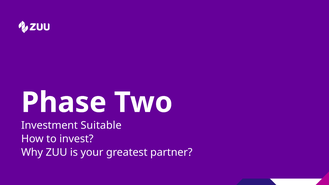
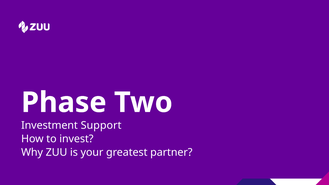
Suitable: Suitable -> Support
